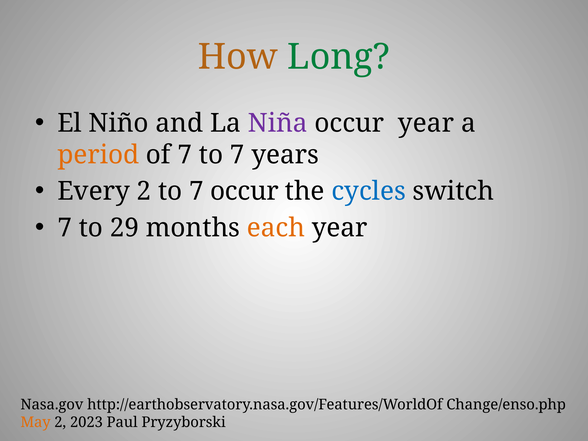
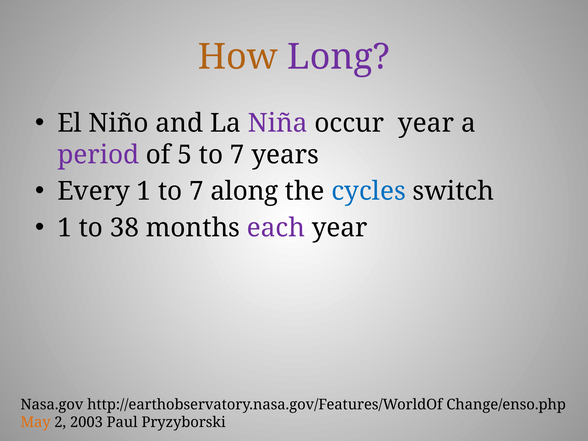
Long colour: green -> purple
period colour: orange -> purple
of 7: 7 -> 5
Every 2: 2 -> 1
7 occur: occur -> along
7 at (65, 228): 7 -> 1
29: 29 -> 38
each colour: orange -> purple
2023: 2023 -> 2003
